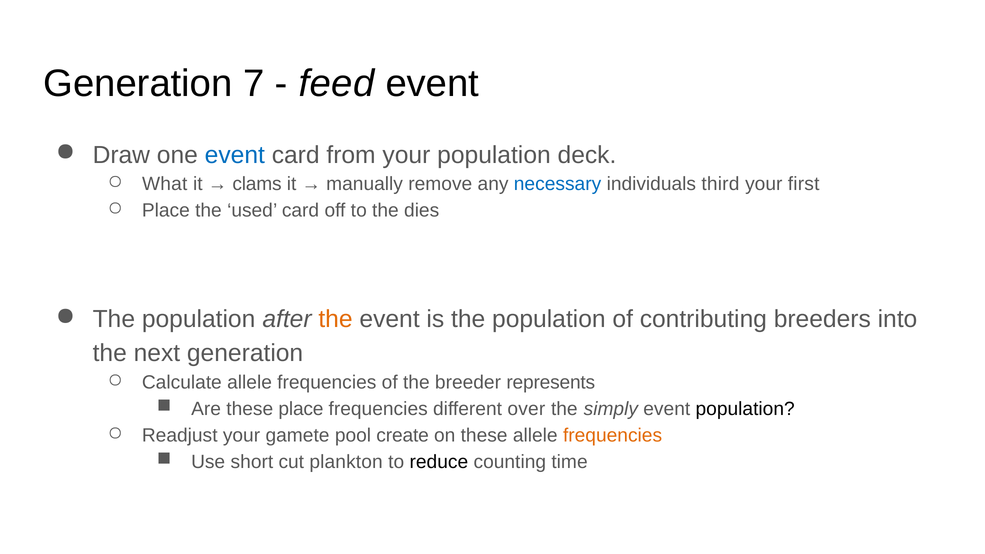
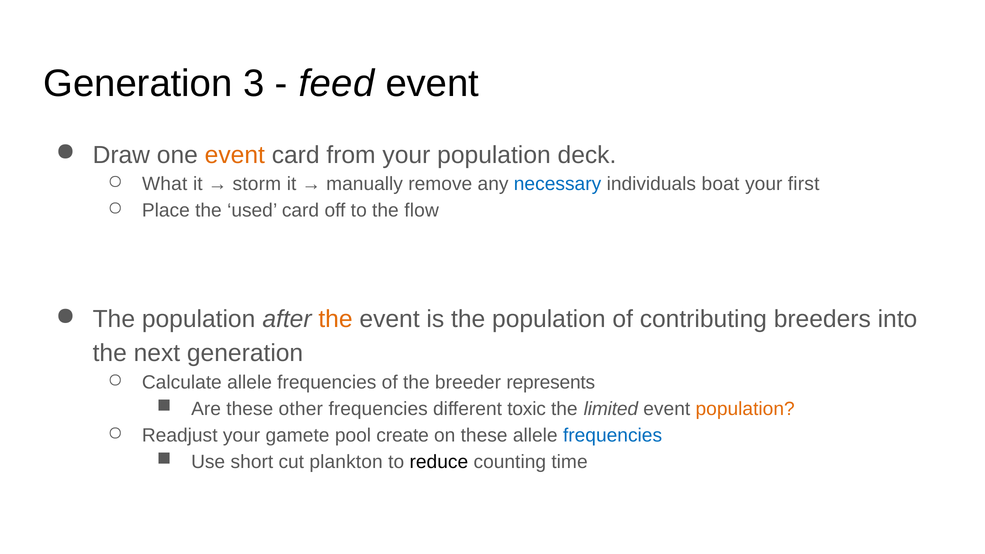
7: 7 -> 3
event at (235, 155) colour: blue -> orange
clams: clams -> storm
third: third -> boat
dies: dies -> flow
these place: place -> other
over: over -> toxic
simply: simply -> limited
population at (745, 409) colour: black -> orange
frequencies at (613, 435) colour: orange -> blue
